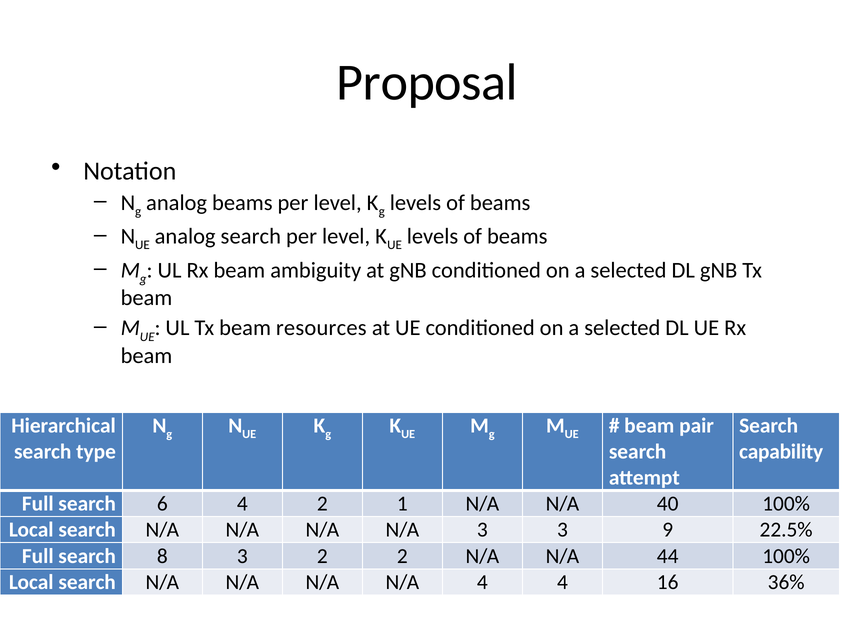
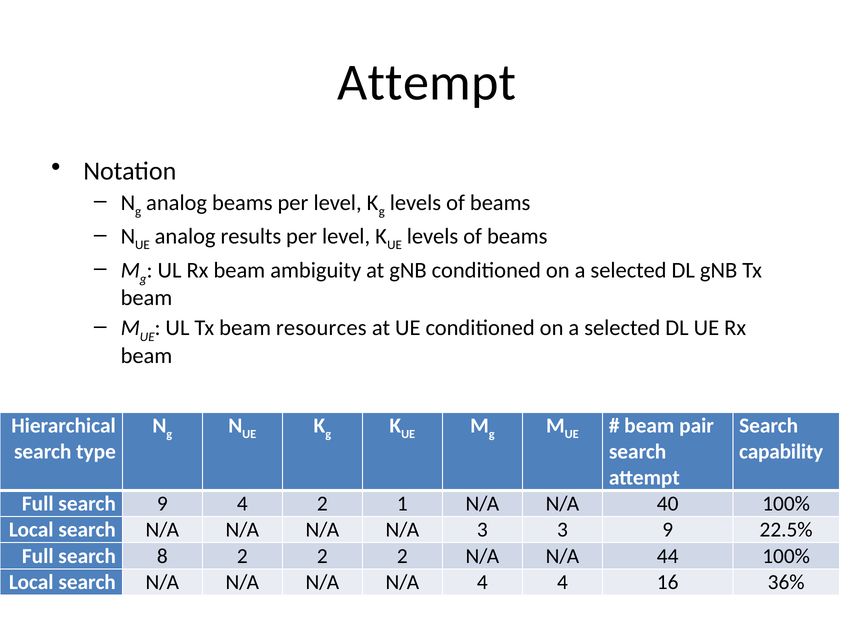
Proposal at (427, 83): Proposal -> Attempt
analog search: search -> results
search 6: 6 -> 9
8 3: 3 -> 2
